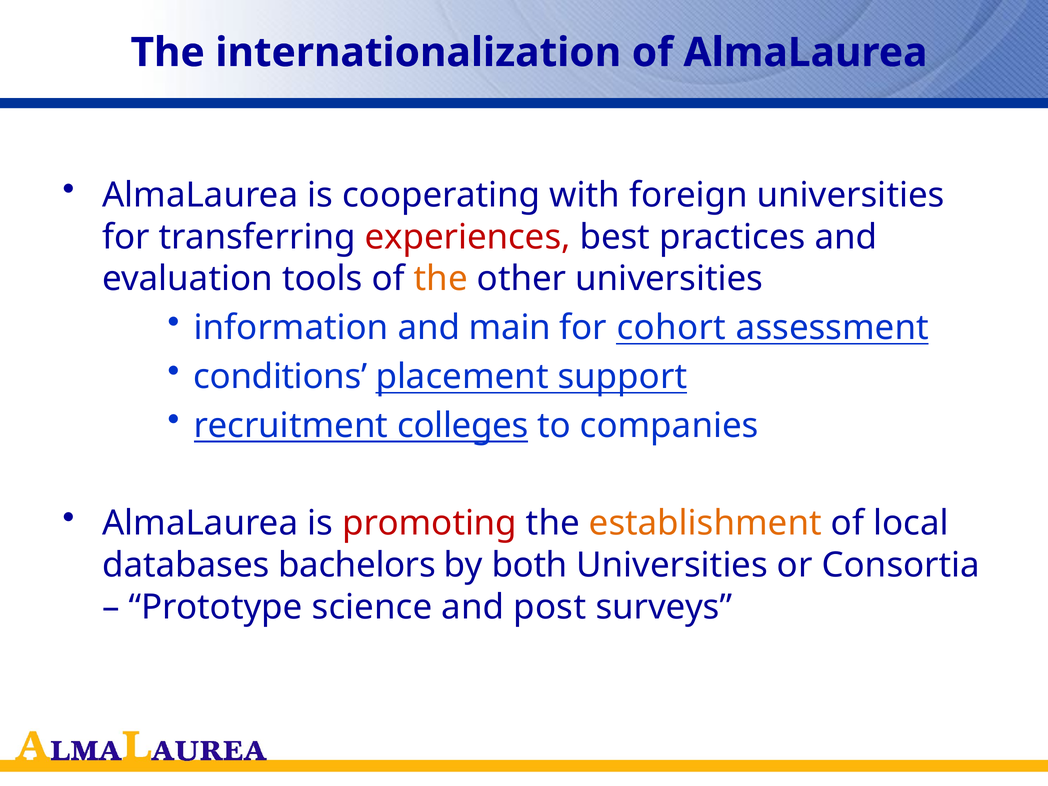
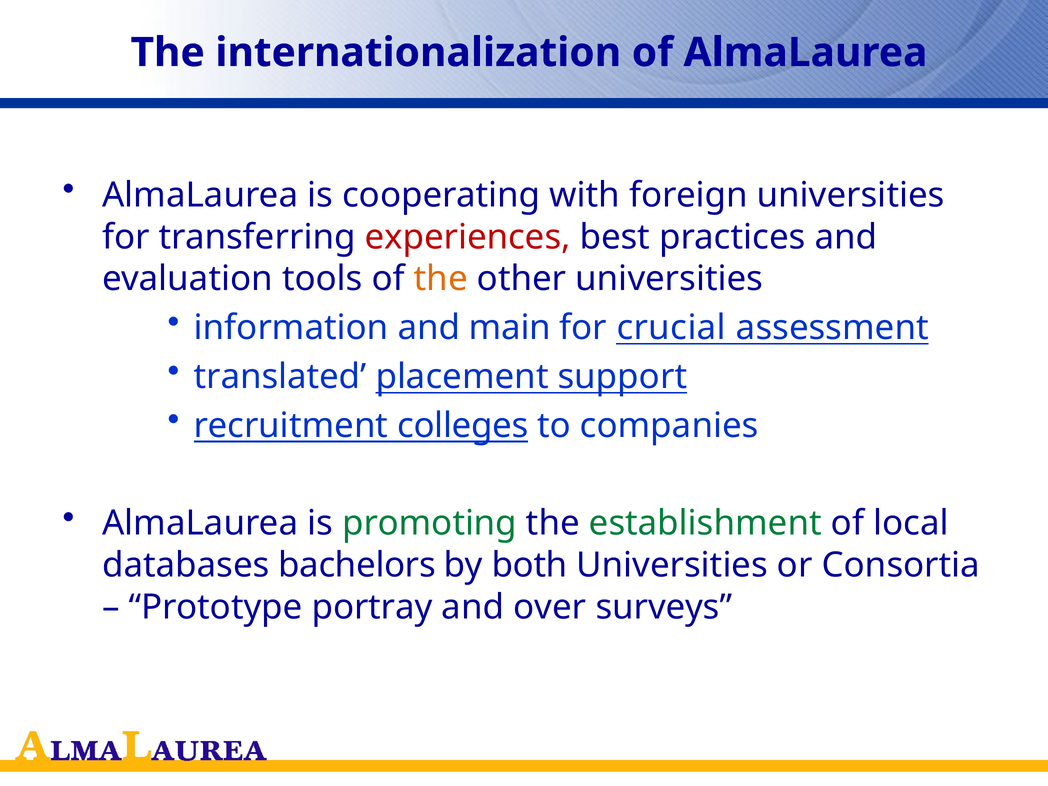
cohort: cohort -> crucial
conditions: conditions -> translated
promoting colour: red -> green
establishment colour: orange -> green
science: science -> portray
post: post -> over
